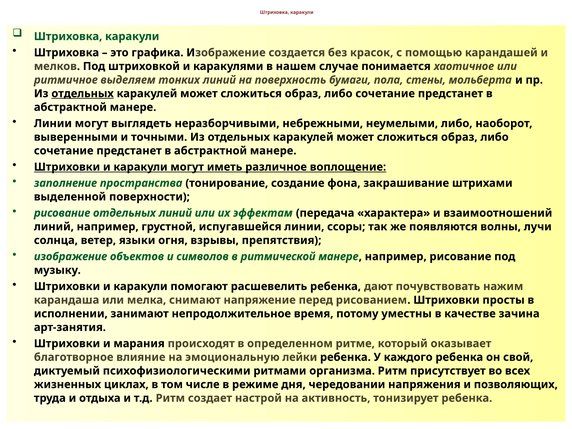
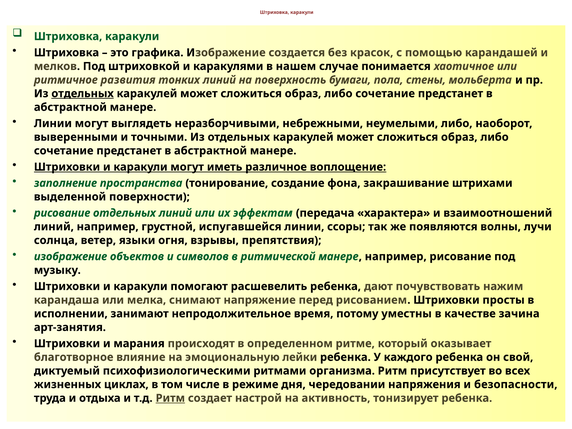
выделяем: выделяем -> развития
позволяющих: позволяющих -> безопасности
Ритм at (170, 398) underline: none -> present
